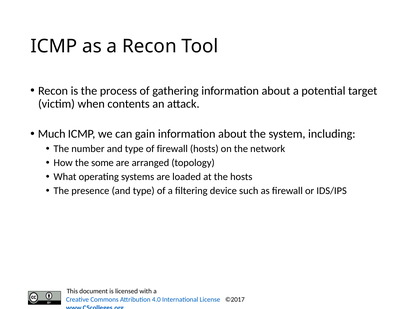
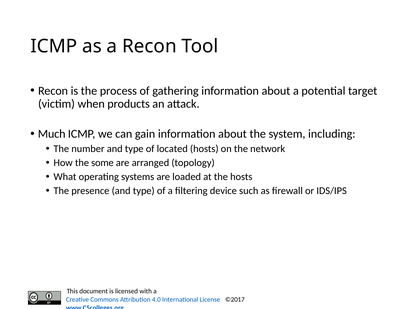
contents: contents -> products
of firewall: firewall -> located
